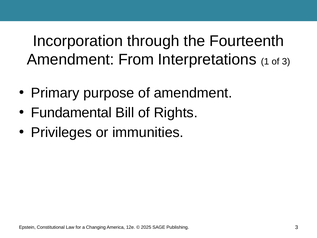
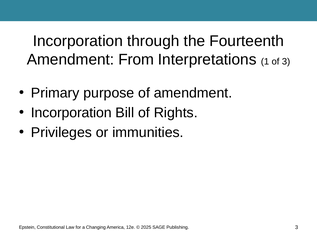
Fundamental at (71, 113): Fundamental -> Incorporation
